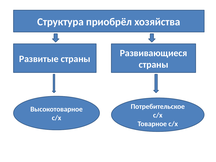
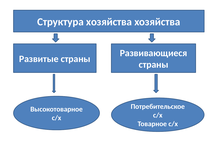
Структура приобрёл: приобрёл -> хозяйства
